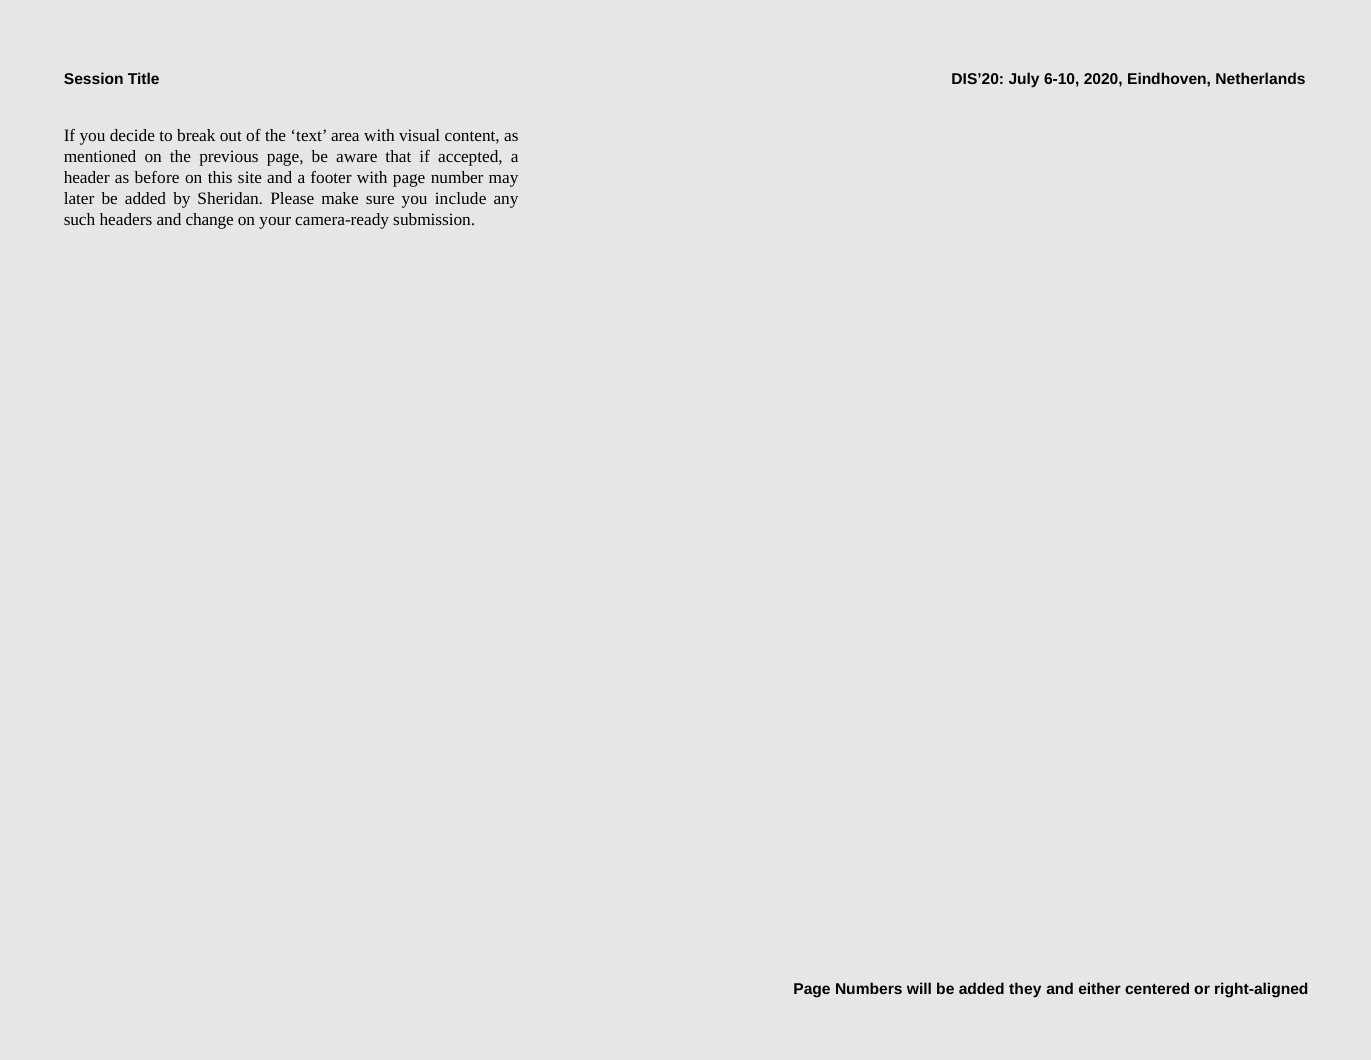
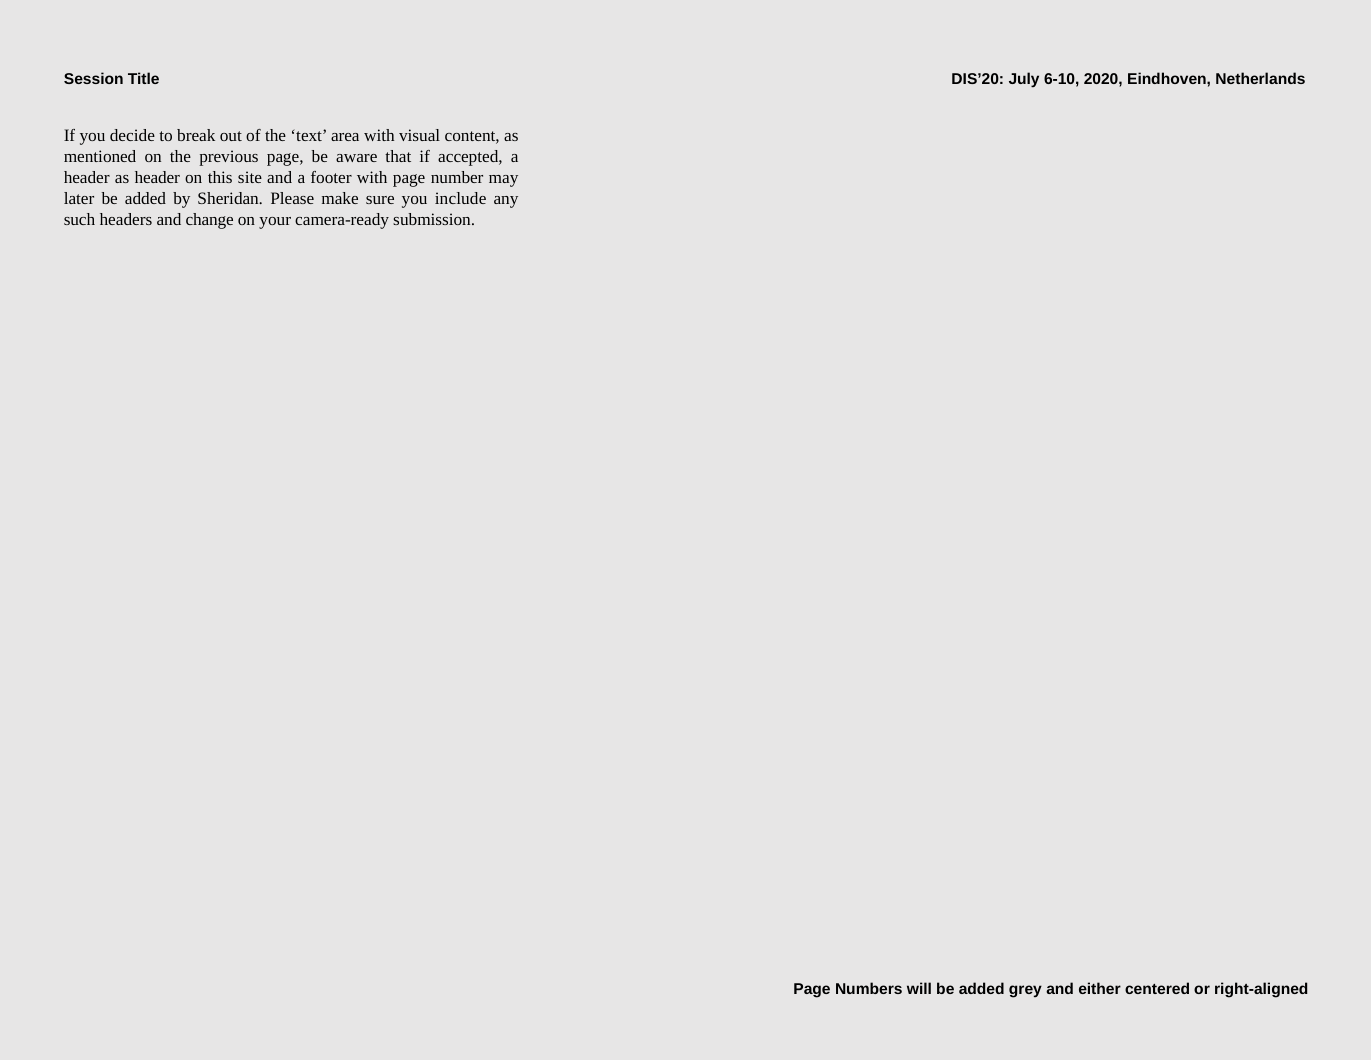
as before: before -> header
they: they -> grey
